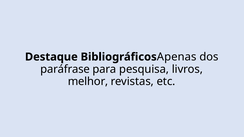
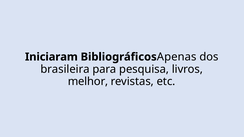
Destaque: Destaque -> Iniciaram
paráfrase: paráfrase -> brasileira
